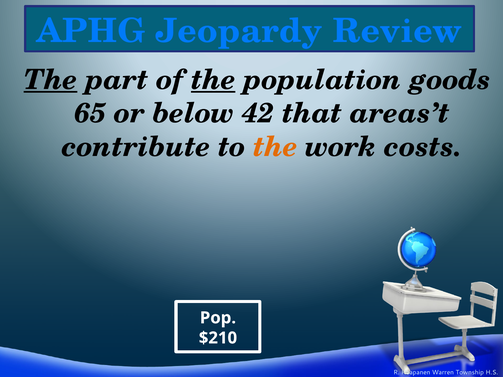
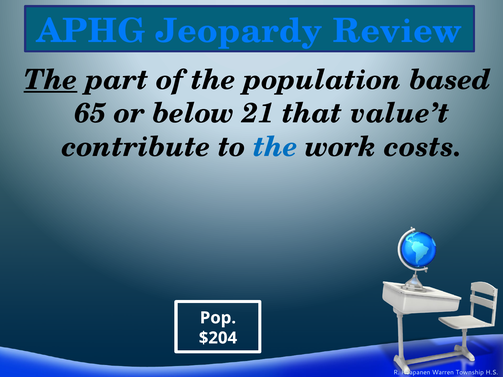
the at (213, 80) underline: present -> none
goods: goods -> based
42: 42 -> 21
areas’t: areas’t -> value’t
the at (275, 147) colour: orange -> blue
$210: $210 -> $204
